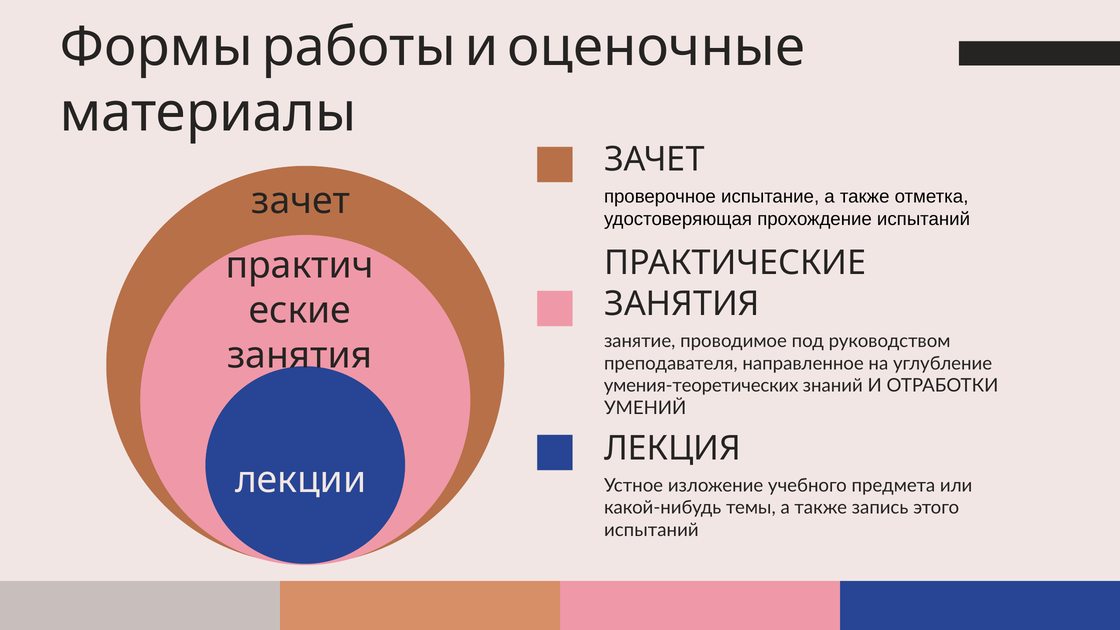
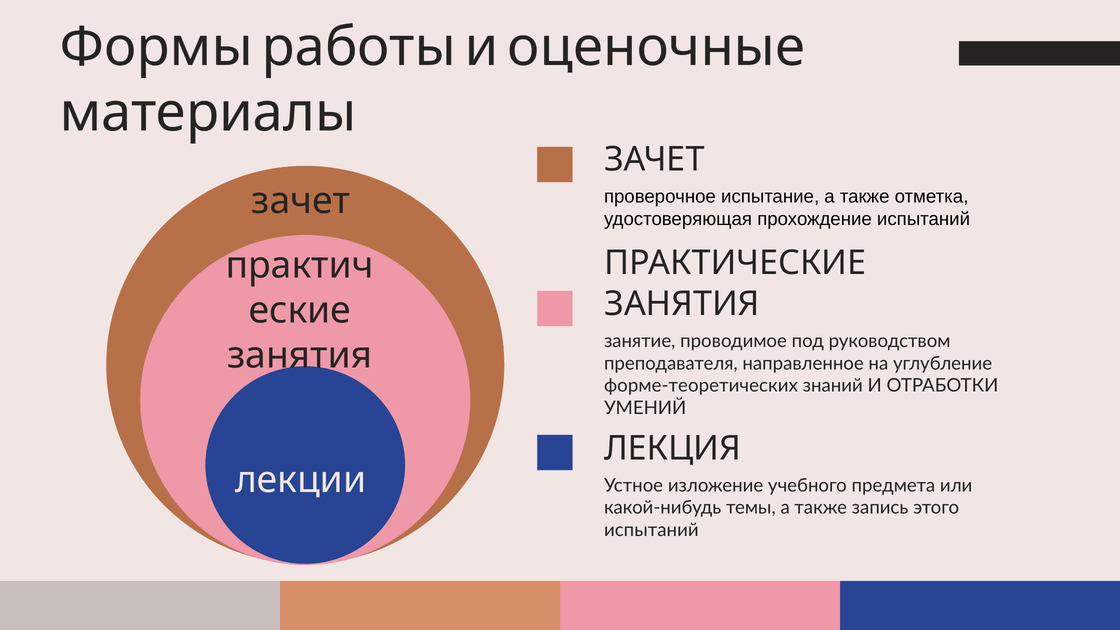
умения-теоретических: умения-теоретических -> форме-теоретических
